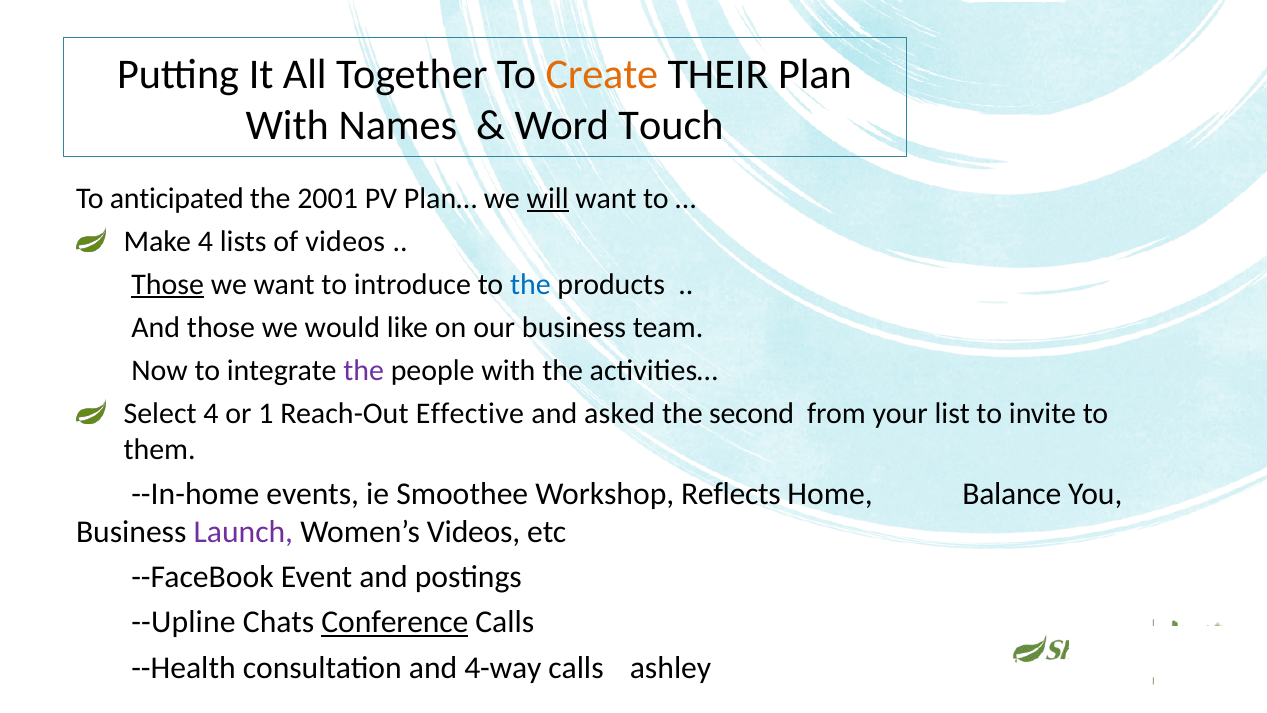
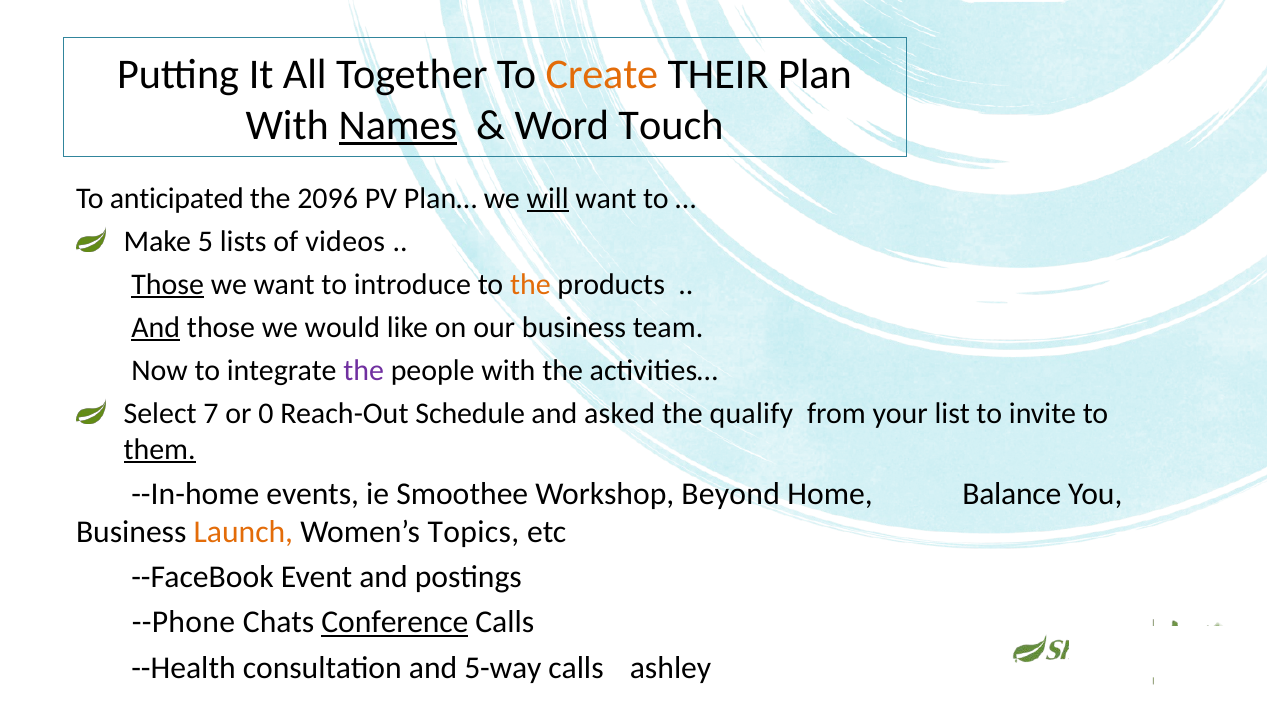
Names underline: none -> present
2001: 2001 -> 2096
Make 4: 4 -> 5
the at (530, 284) colour: blue -> orange
And at (156, 327) underline: none -> present
Select 4: 4 -> 7
1: 1 -> 0
Effective: Effective -> Schedule
second: second -> qualify
them underline: none -> present
Reflects: Reflects -> Beyond
Launch colour: purple -> orange
Women’s Videos: Videos -> Topics
--Upline: --Upline -> --Phone
4-way: 4-way -> 5-way
